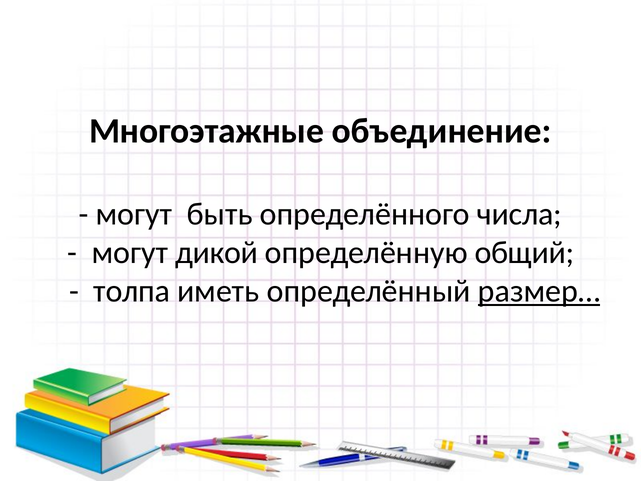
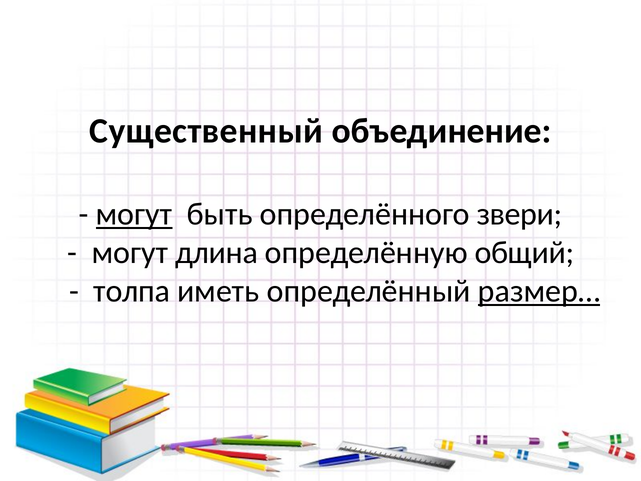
Многоэтажные: Многоэтажные -> Существенный
могут at (134, 214) underline: none -> present
числа: числа -> звери
дикой: дикой -> длина
